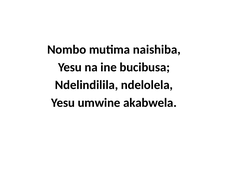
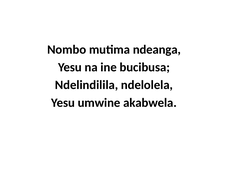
naishiba: naishiba -> ndeanga
